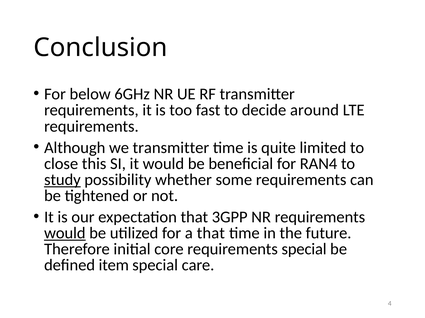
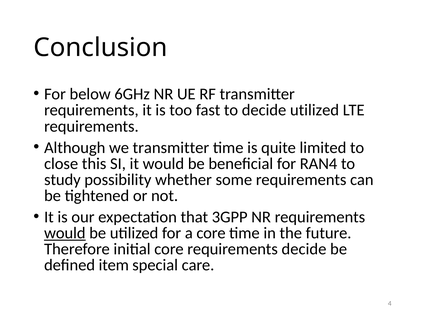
decide around: around -> utilized
study underline: present -> none
a that: that -> core
requirements special: special -> decide
